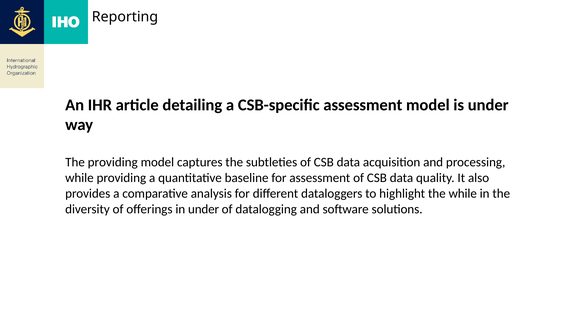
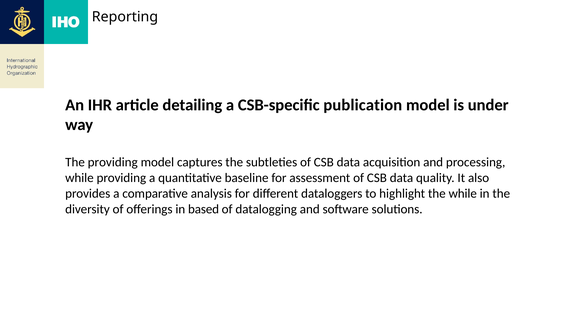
CSB-specific assessment: assessment -> publication
in under: under -> based
